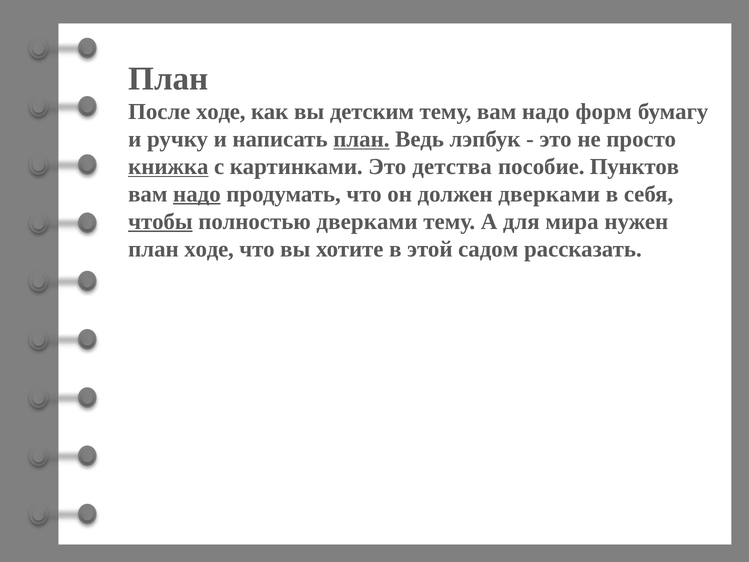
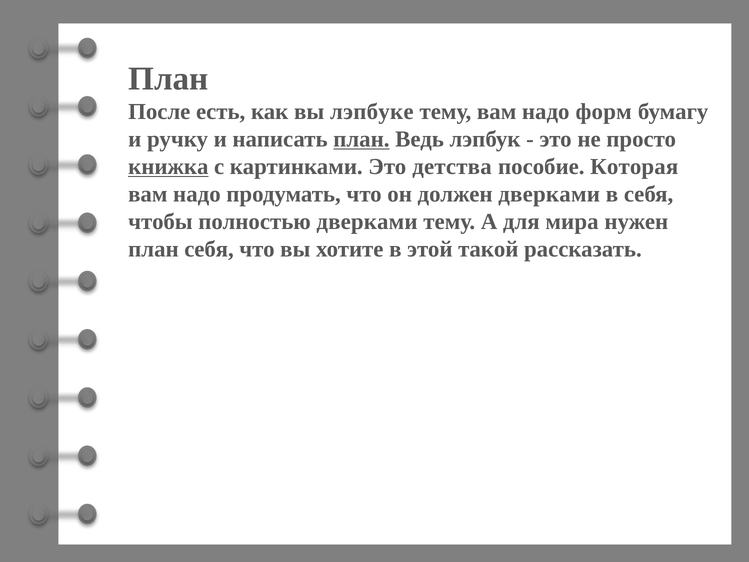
После ходе: ходе -> есть
детским: детским -> лэпбуке
Пунктов: Пунктов -> Которая
надо at (197, 194) underline: present -> none
чтобы underline: present -> none
план ходе: ходе -> себя
садом: садом -> такой
